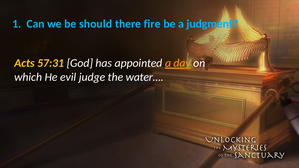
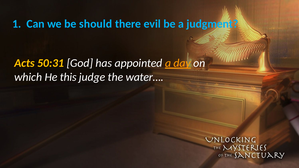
fire: fire -> evil
57:31: 57:31 -> 50:31
evil: evil -> this
